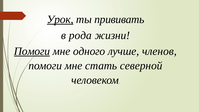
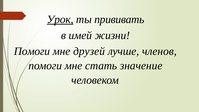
рода: рода -> имей
Помоги at (32, 51) underline: present -> none
одного: одного -> друзей
северной: северной -> значение
